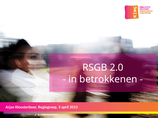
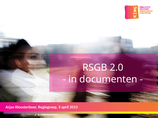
betrokkenen: betrokkenen -> documenten
